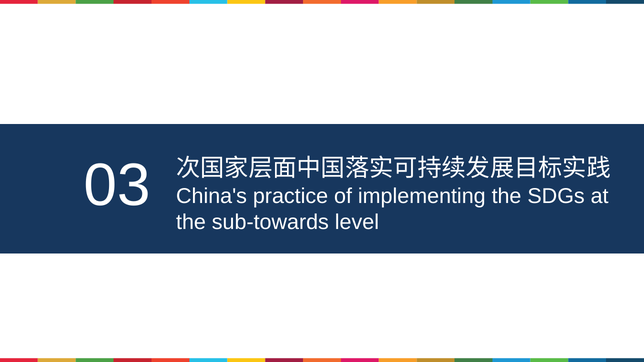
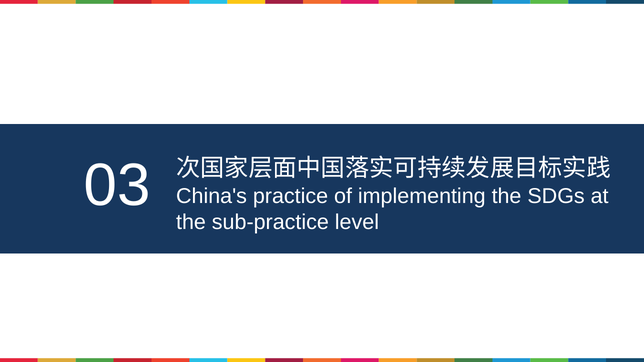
sub-towards: sub-towards -> sub-practice
